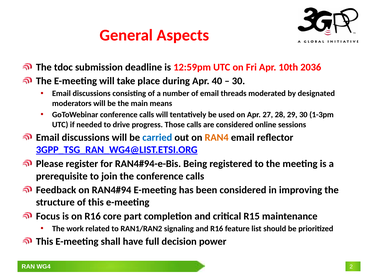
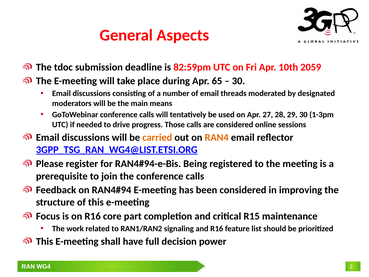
12:59pm: 12:59pm -> 82:59pm
2036: 2036 -> 2059
40: 40 -> 65
carried colour: blue -> orange
